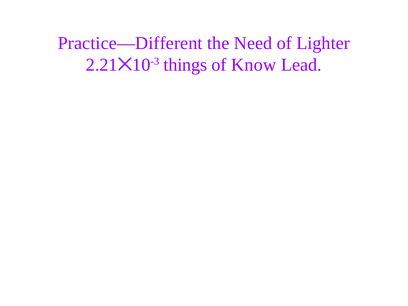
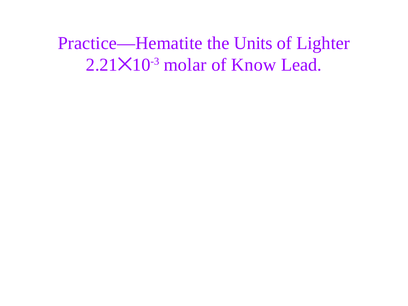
Practice—Different: Practice—Different -> Practice—Hematite
Need: Need -> Units
things: things -> molar
